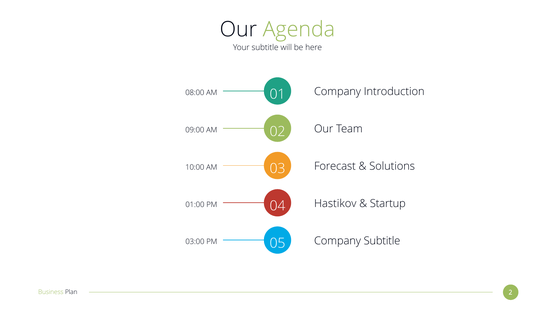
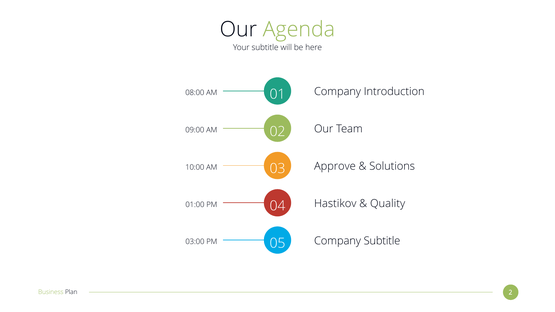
Forecast: Forecast -> Approve
Startup: Startup -> Quality
